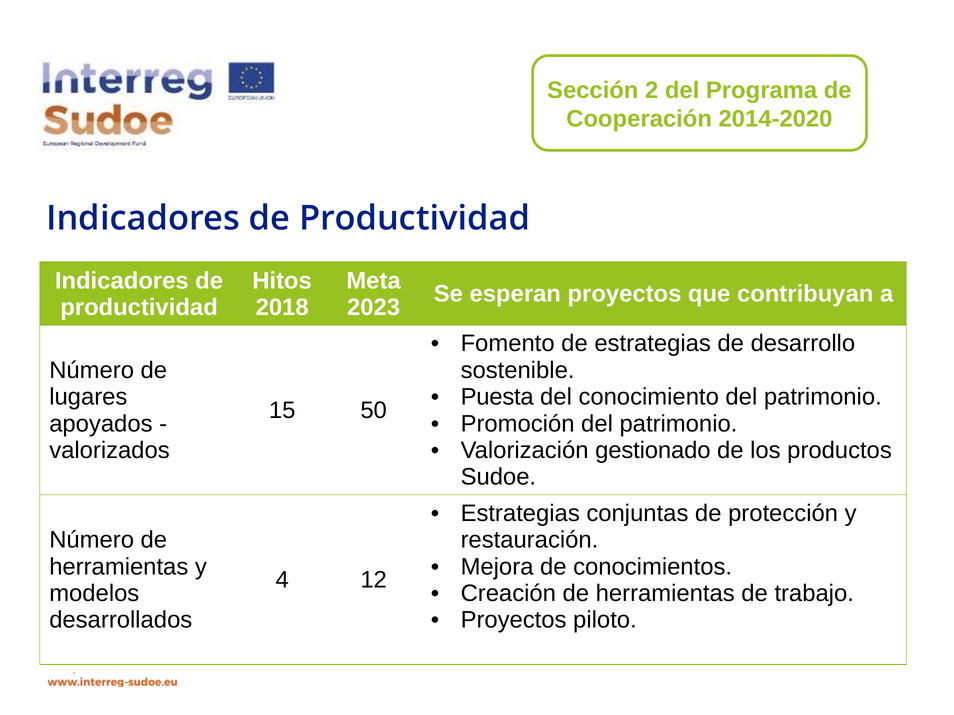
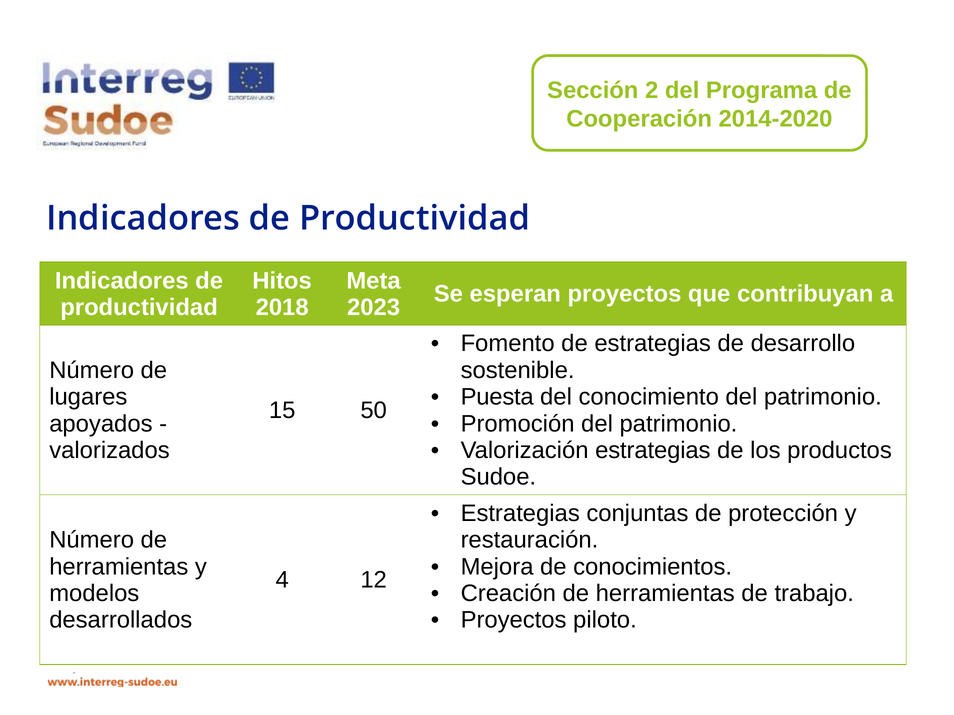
Valorización gestionado: gestionado -> estrategias
